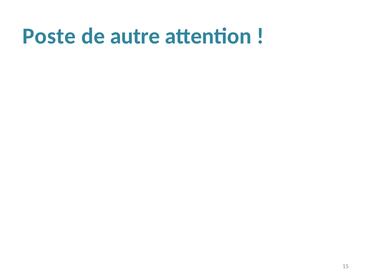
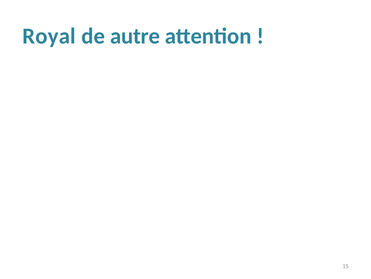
Poste: Poste -> Royal
